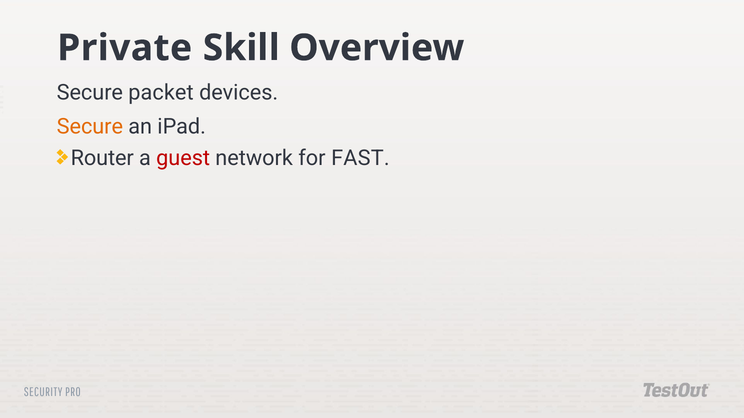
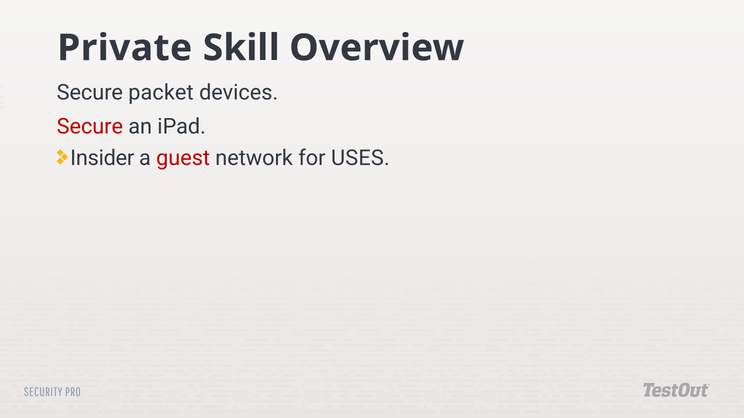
Secure at (90, 127) colour: orange -> red
Router: Router -> Insider
FAST: FAST -> USES
